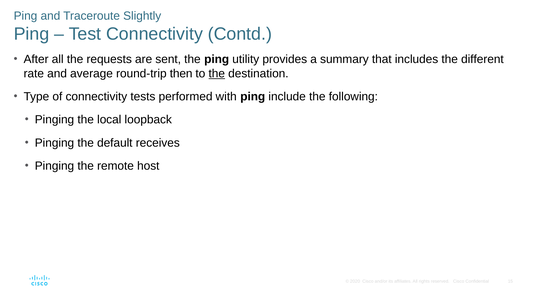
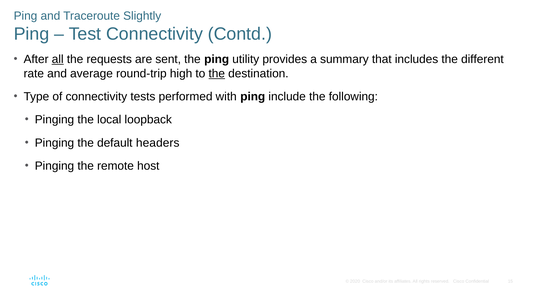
all at (58, 59) underline: none -> present
then: then -> high
receives: receives -> headers
